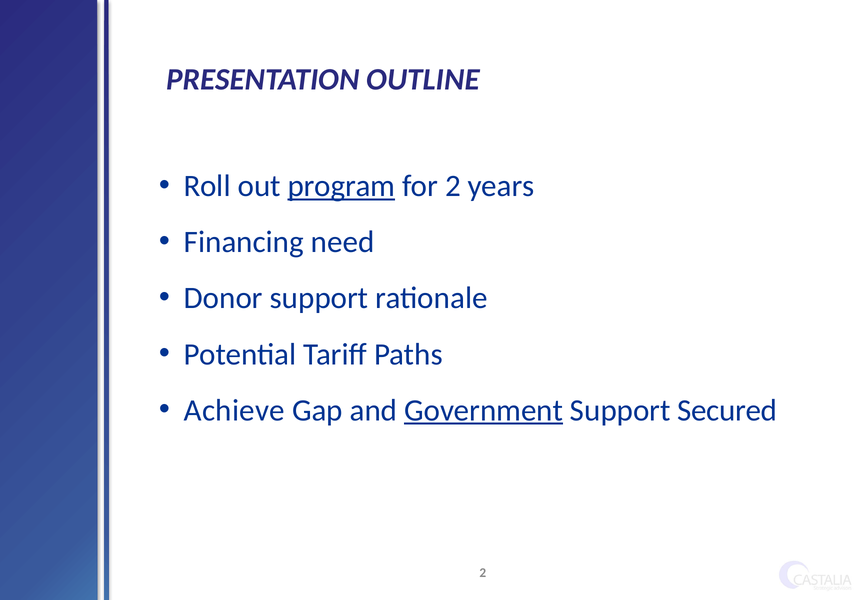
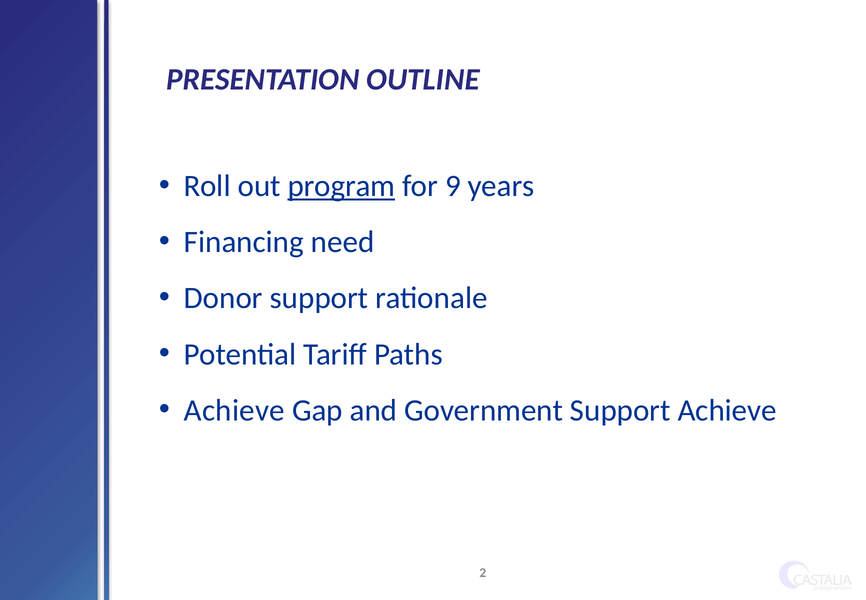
for 2: 2 -> 9
Government underline: present -> none
Support Secured: Secured -> Achieve
